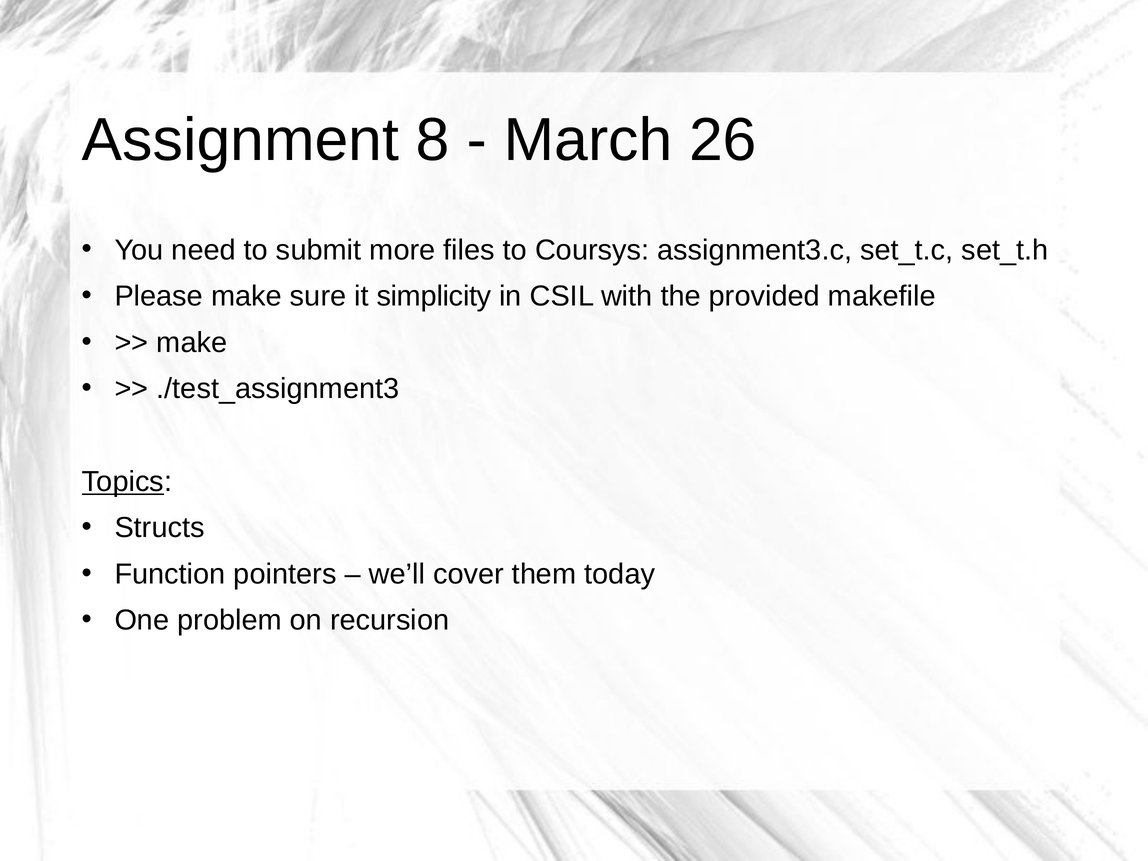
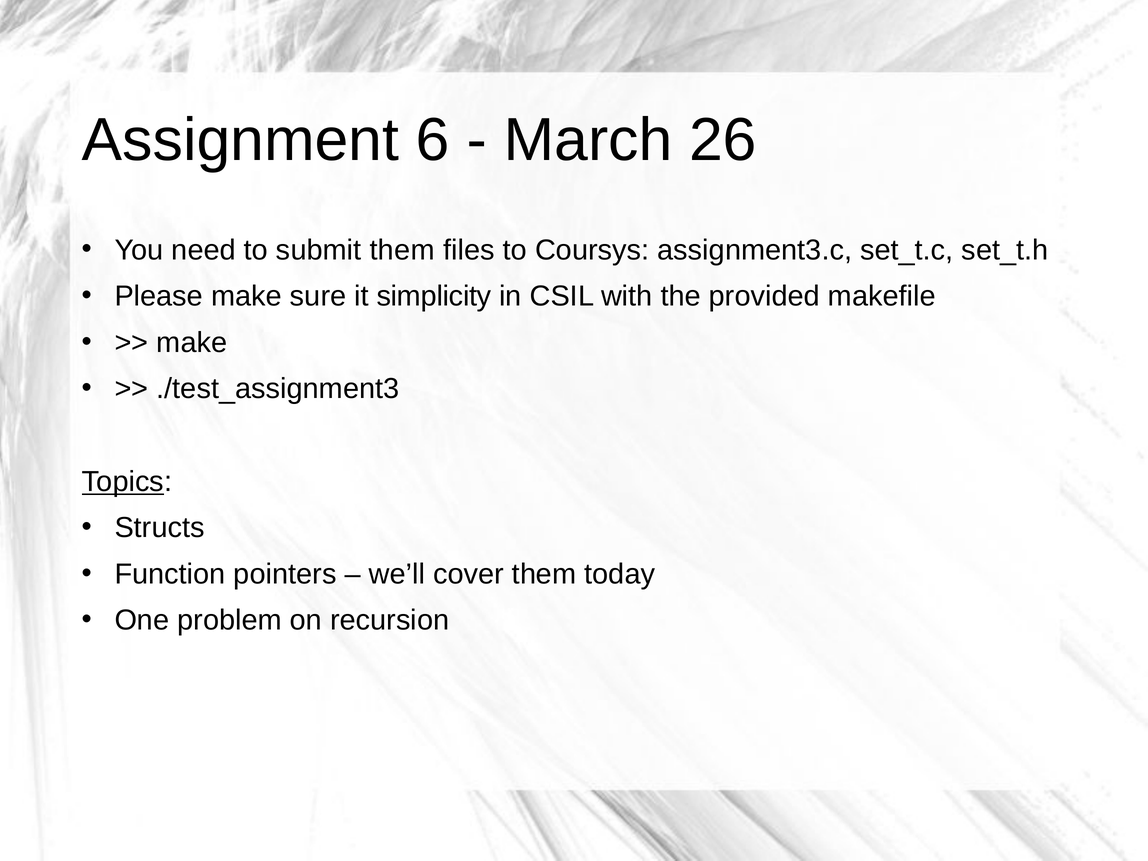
8: 8 -> 6
submit more: more -> them
